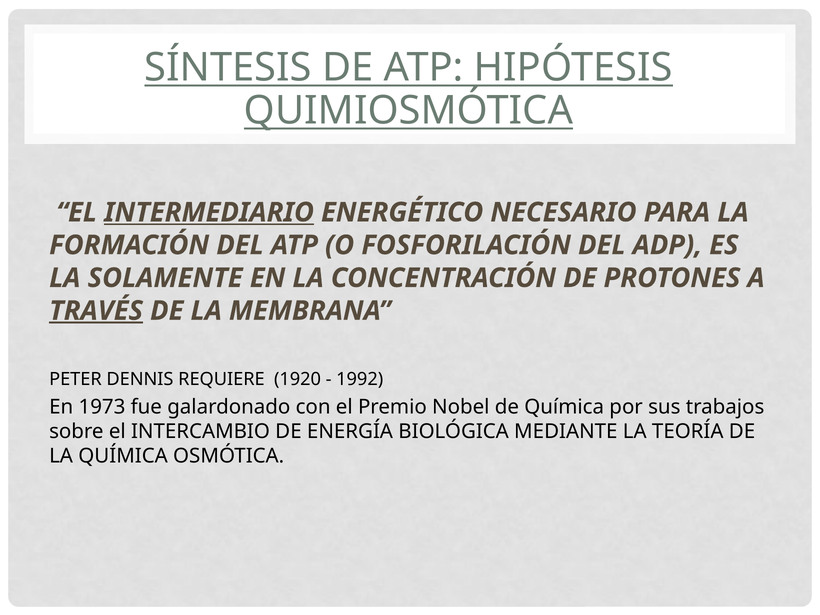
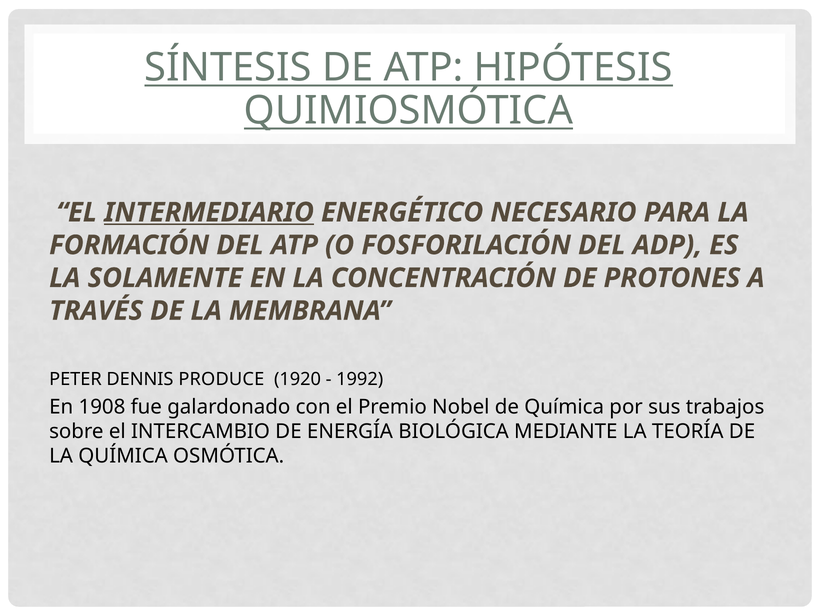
TRAVÉS underline: present -> none
REQUIERE: REQUIERE -> PRODUCE
1973: 1973 -> 1908
